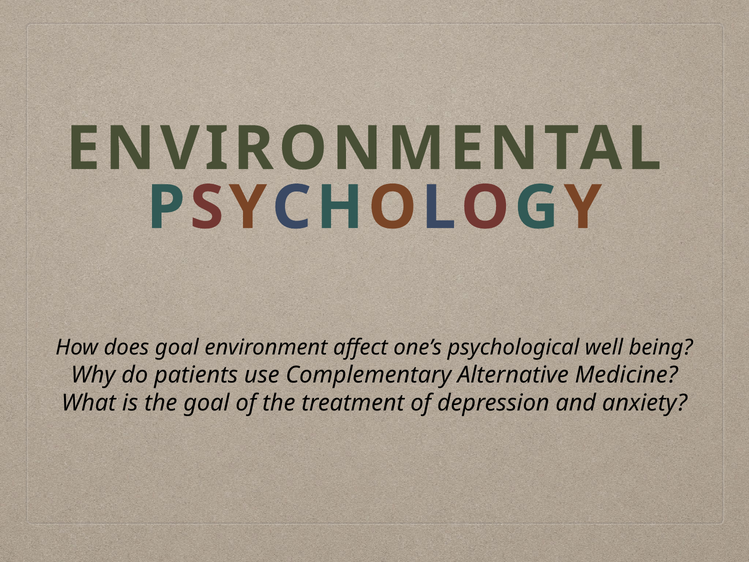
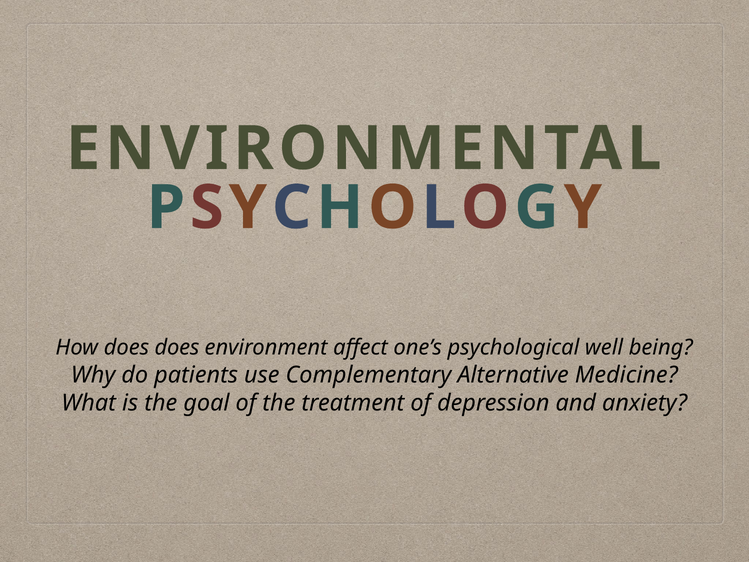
does goal: goal -> does
